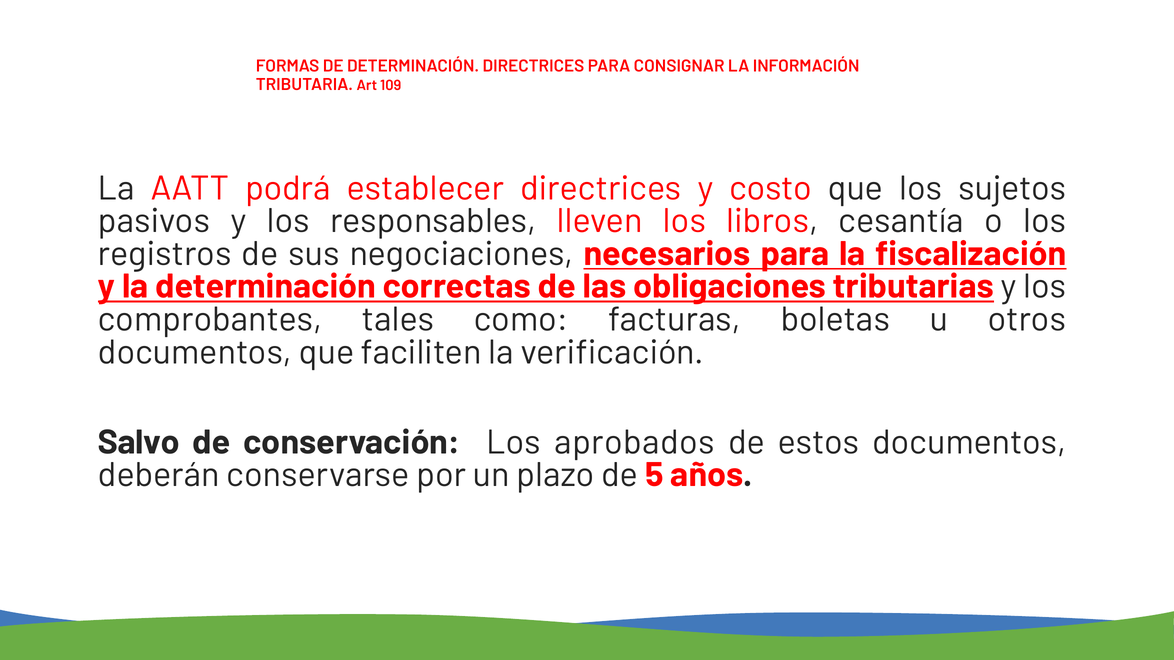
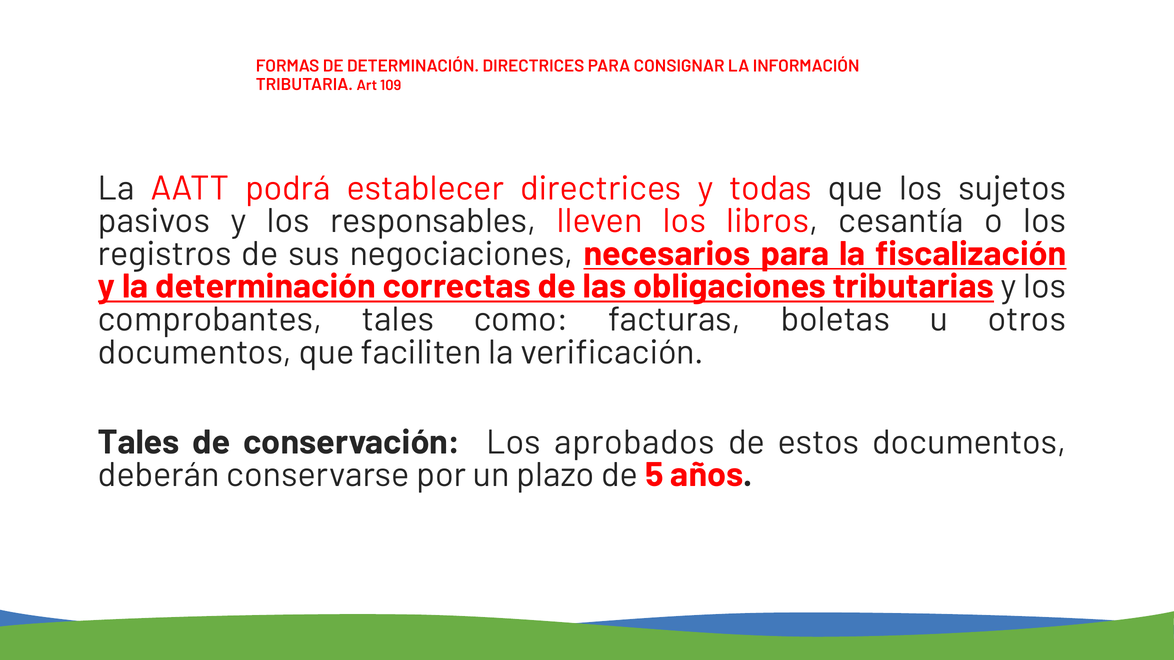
costo: costo -> todas
Salvo at (139, 442): Salvo -> Tales
